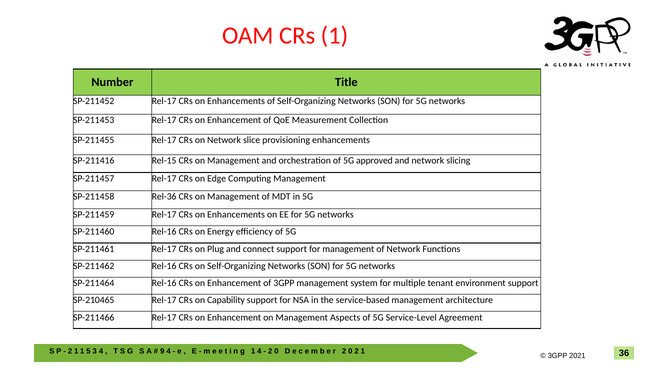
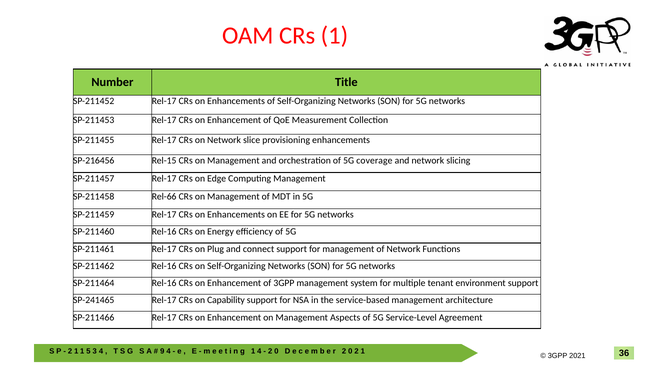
SP-211416: SP-211416 -> SP-216456
approved: approved -> coverage
Rel-36: Rel-36 -> Rel-66
SP-210465: SP-210465 -> SP-241465
